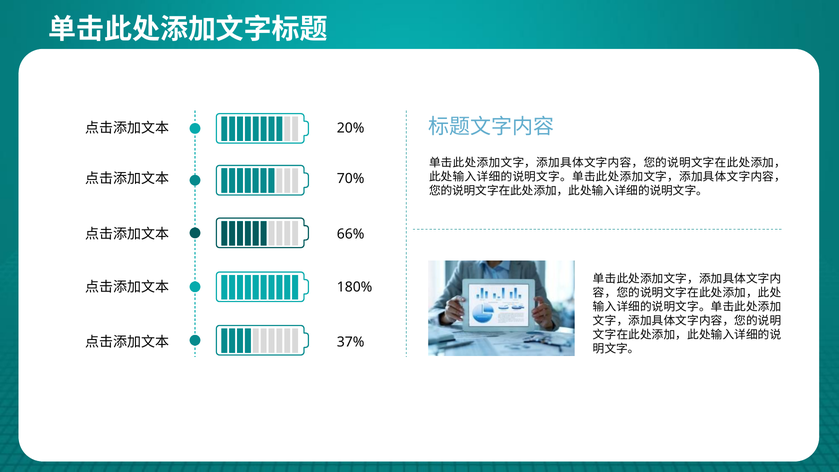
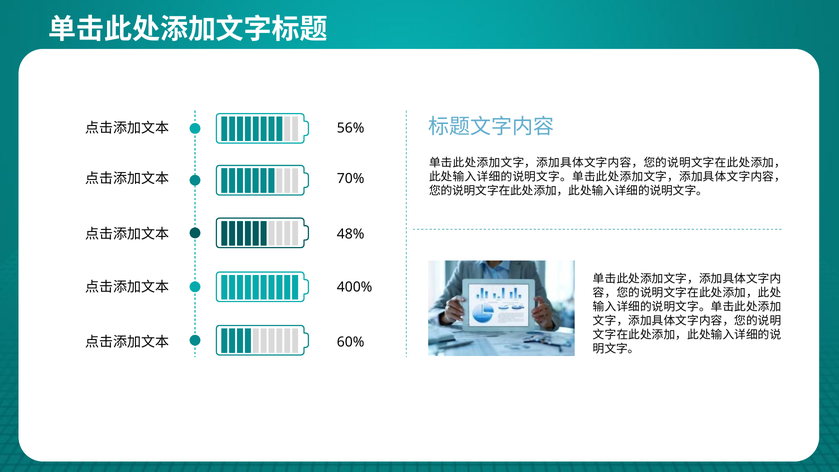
20%: 20% -> 56%
66%: 66% -> 48%
180%: 180% -> 400%
37%: 37% -> 60%
